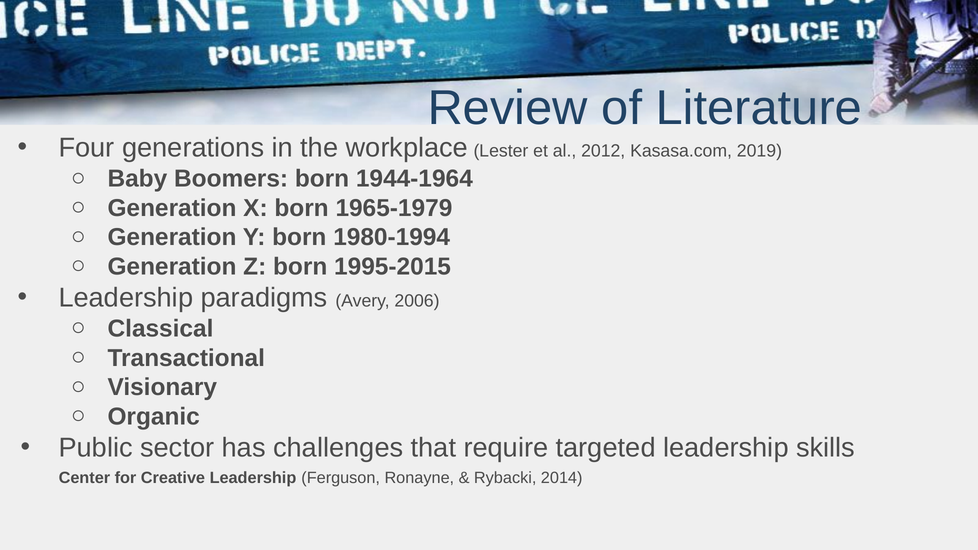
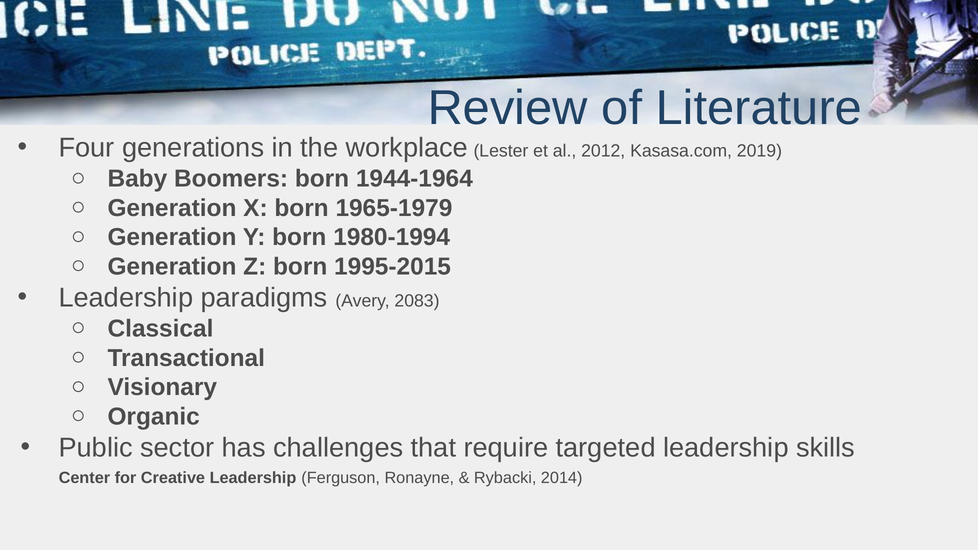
2006: 2006 -> 2083
